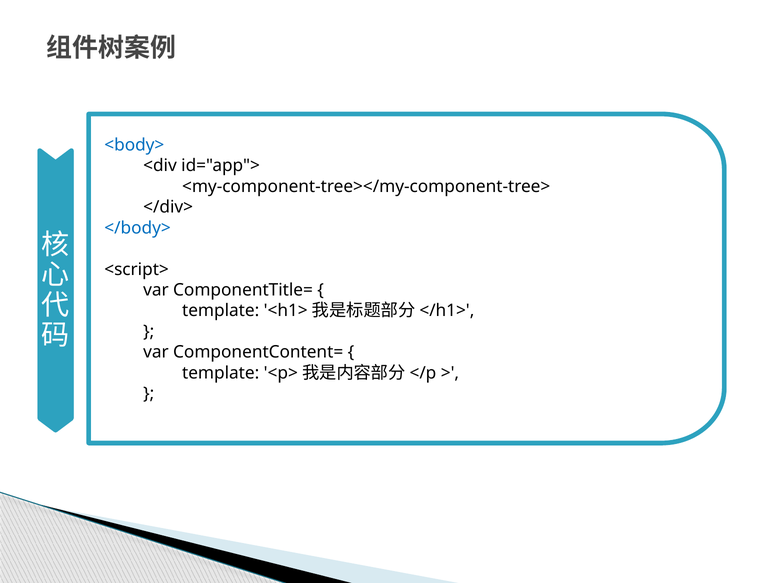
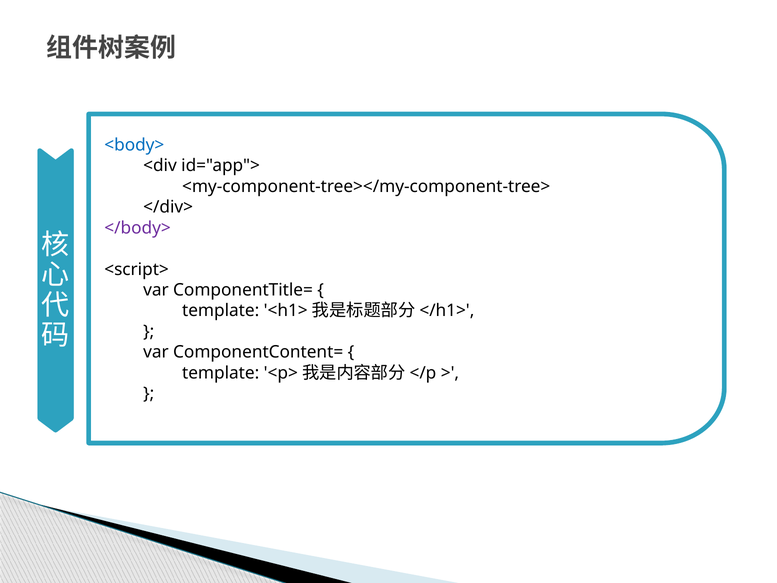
</body> colour: blue -> purple
